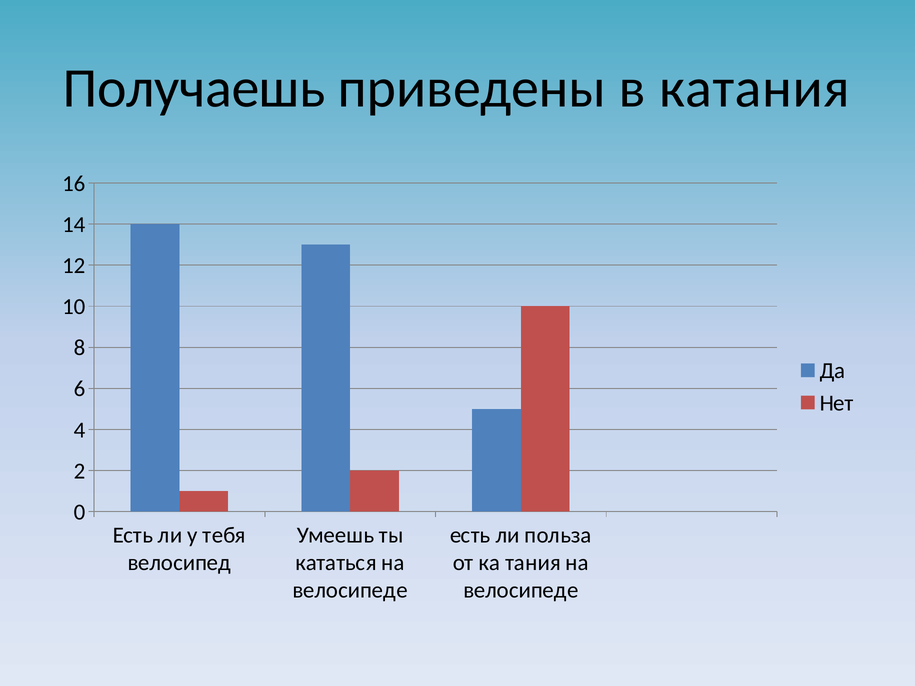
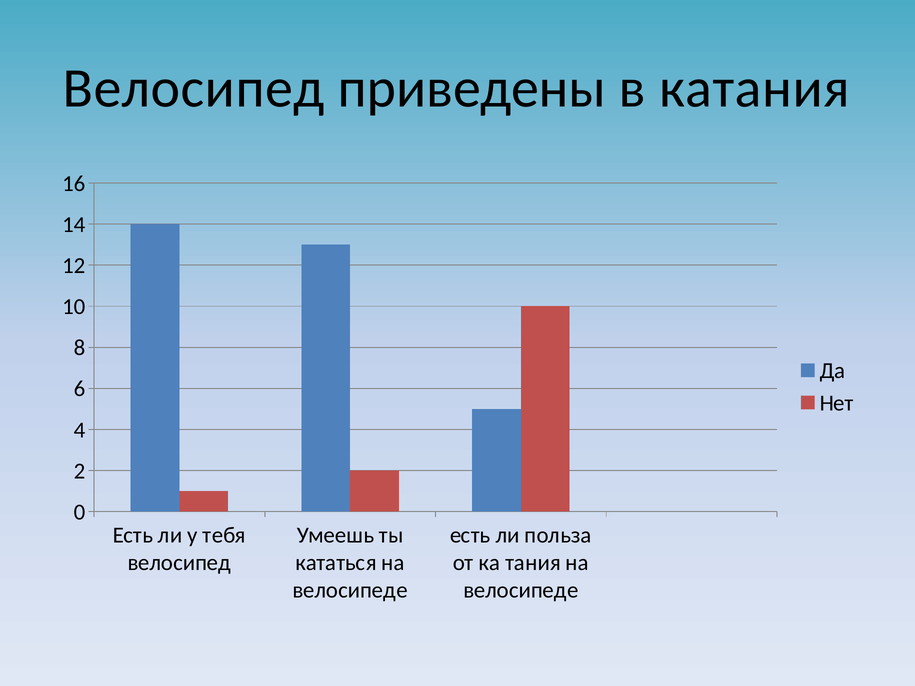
Получаешь at (194, 89): Получаешь -> Велосипед
